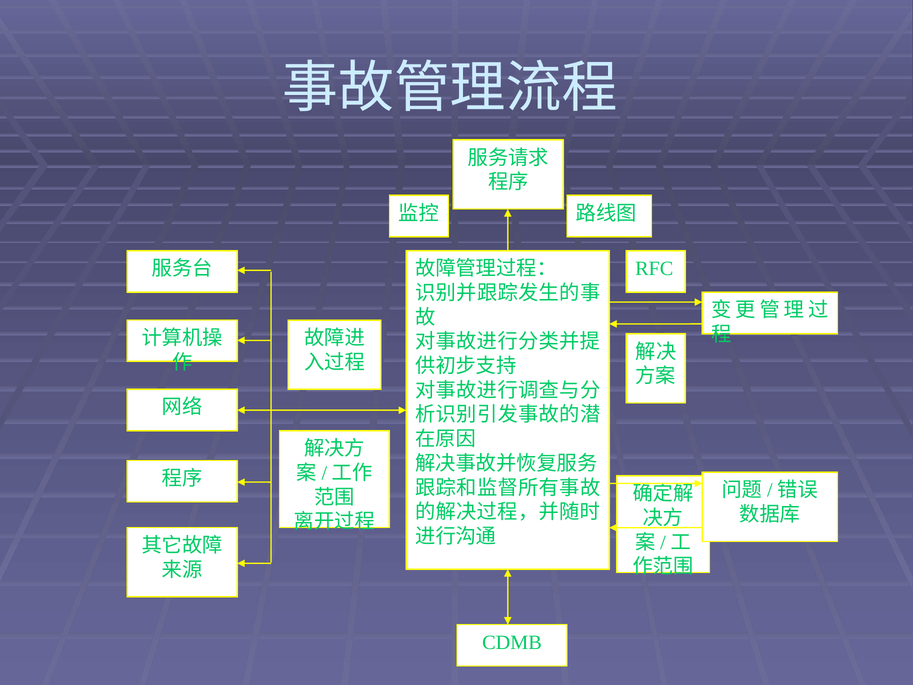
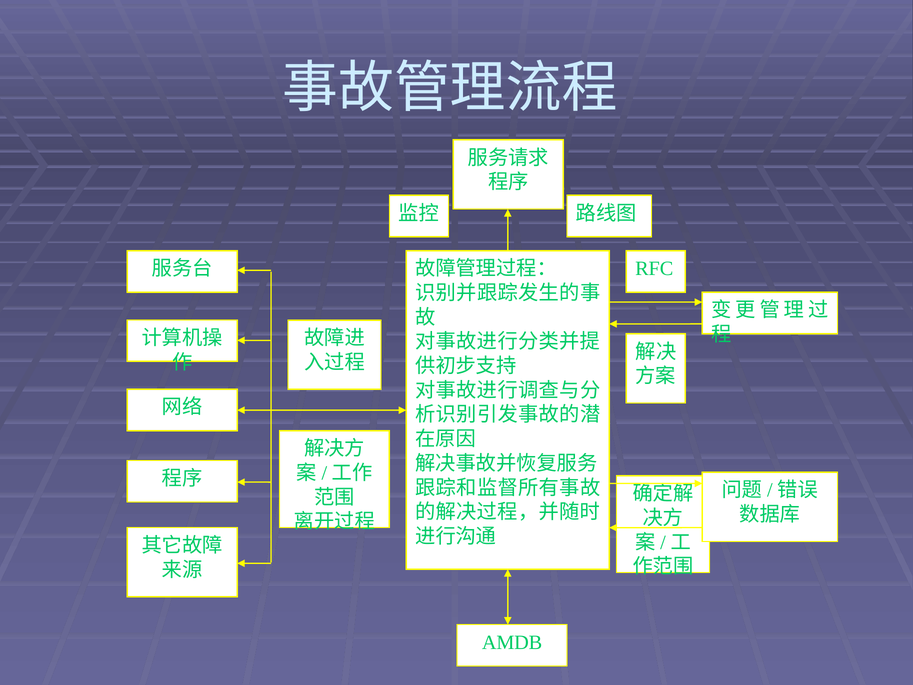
CDMB: CDMB -> AMDB
